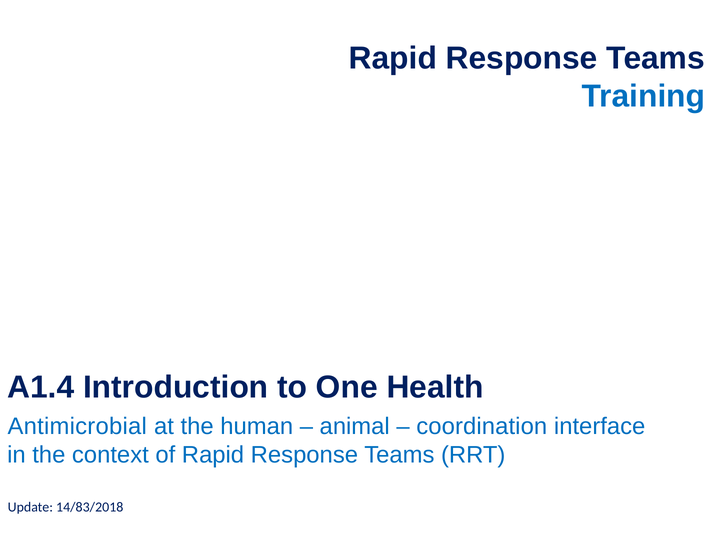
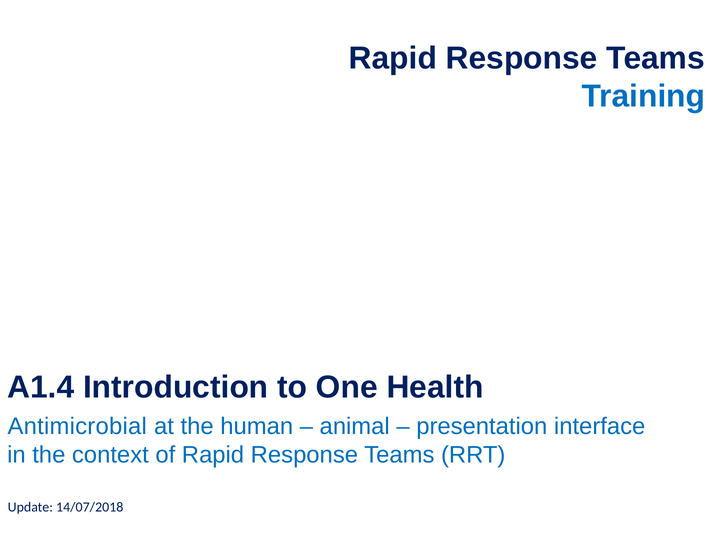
coordination: coordination -> presentation
14/83/2018: 14/83/2018 -> 14/07/2018
